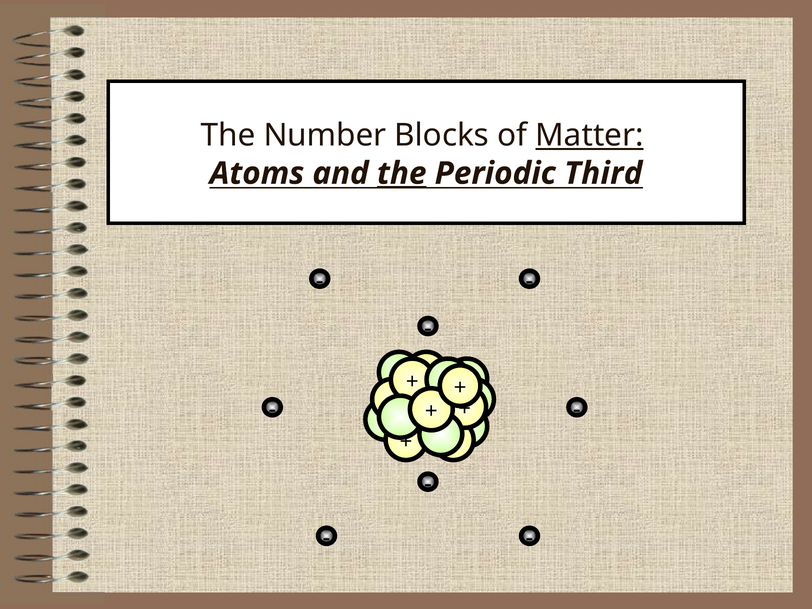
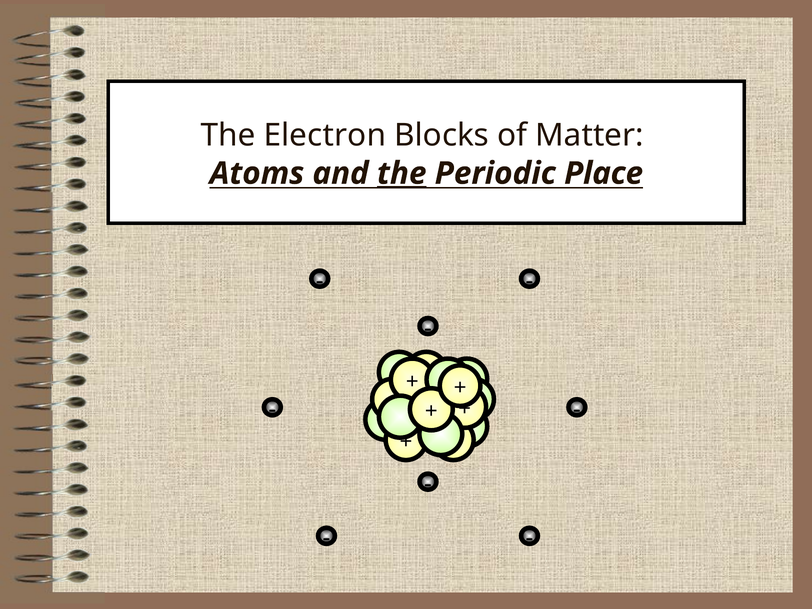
Number: Number -> Electron
Matter underline: present -> none
Third: Third -> Place
